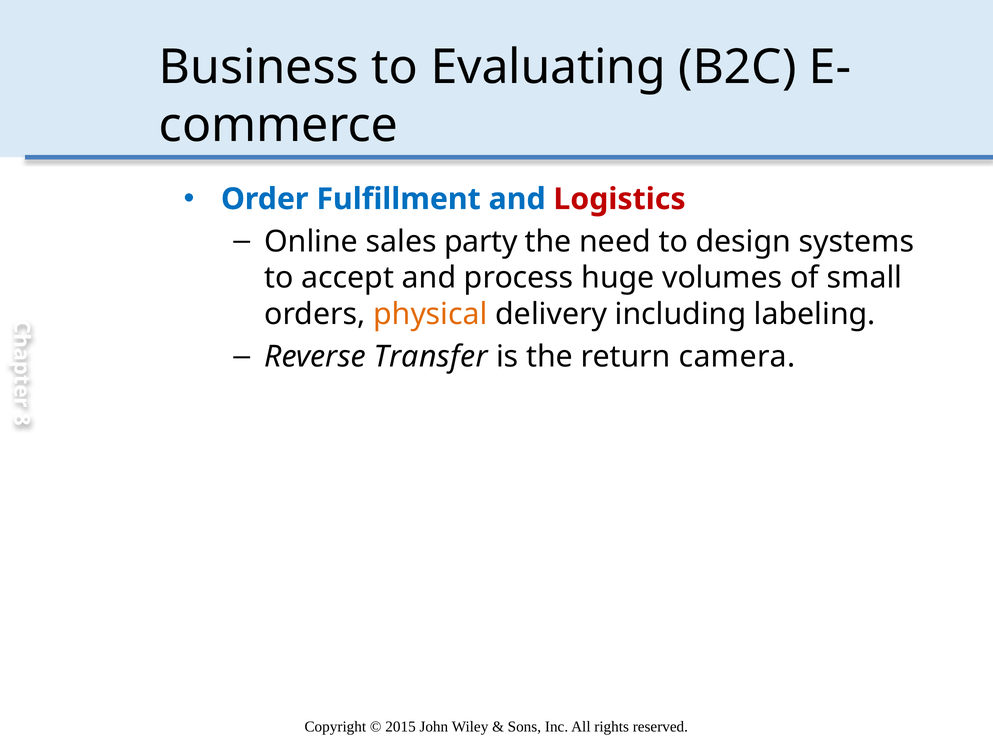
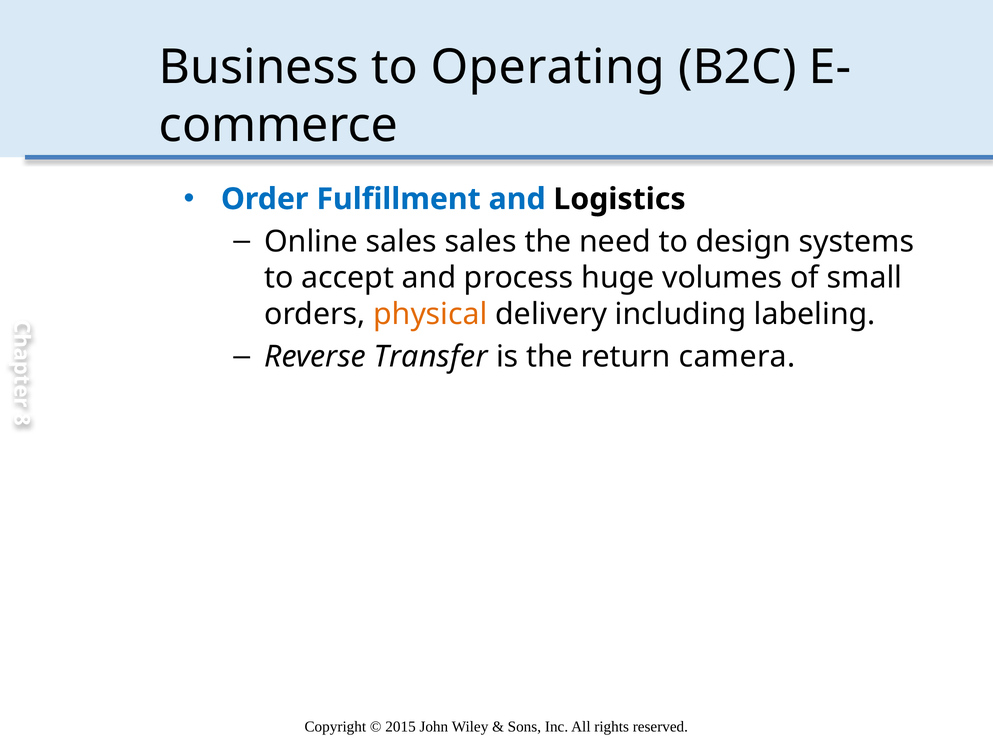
Evaluating: Evaluating -> Operating
Logistics colour: red -> black
sales party: party -> sales
